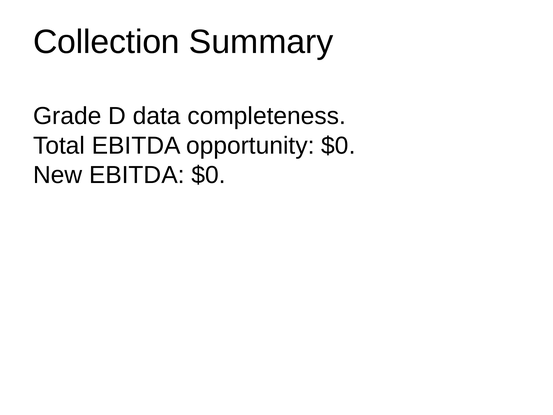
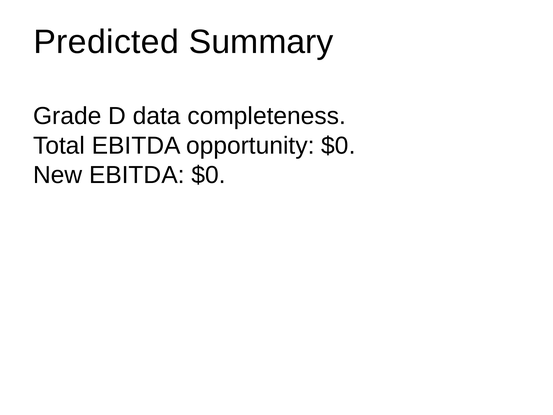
Collection: Collection -> Predicted
